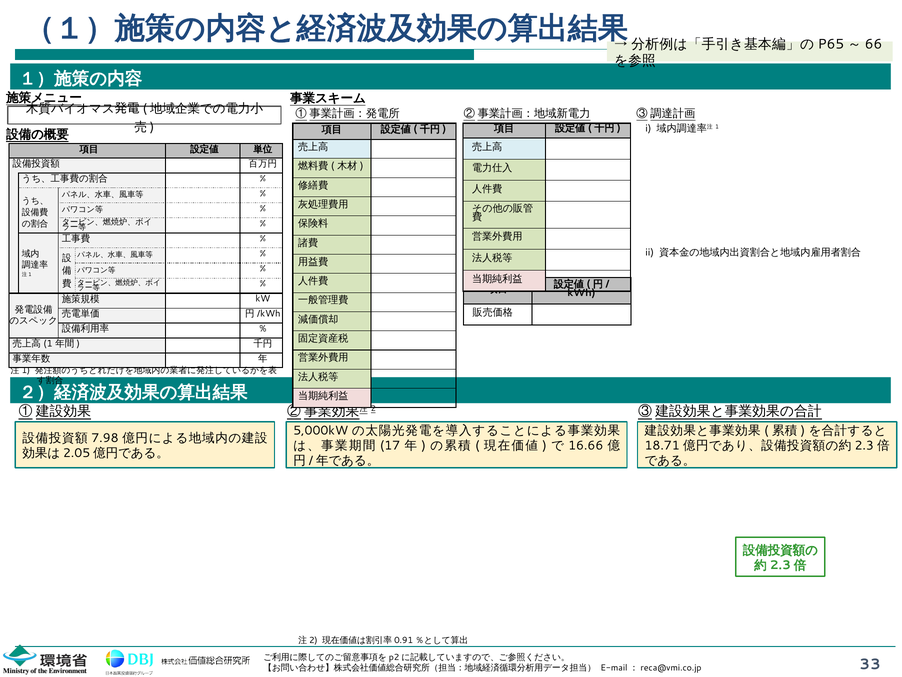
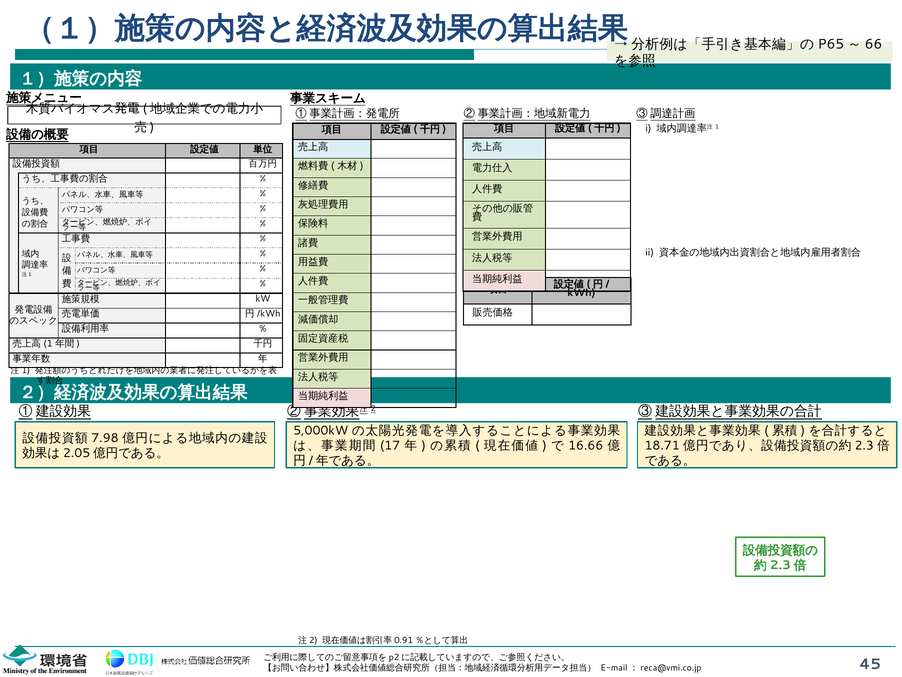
33: 33 -> 45
